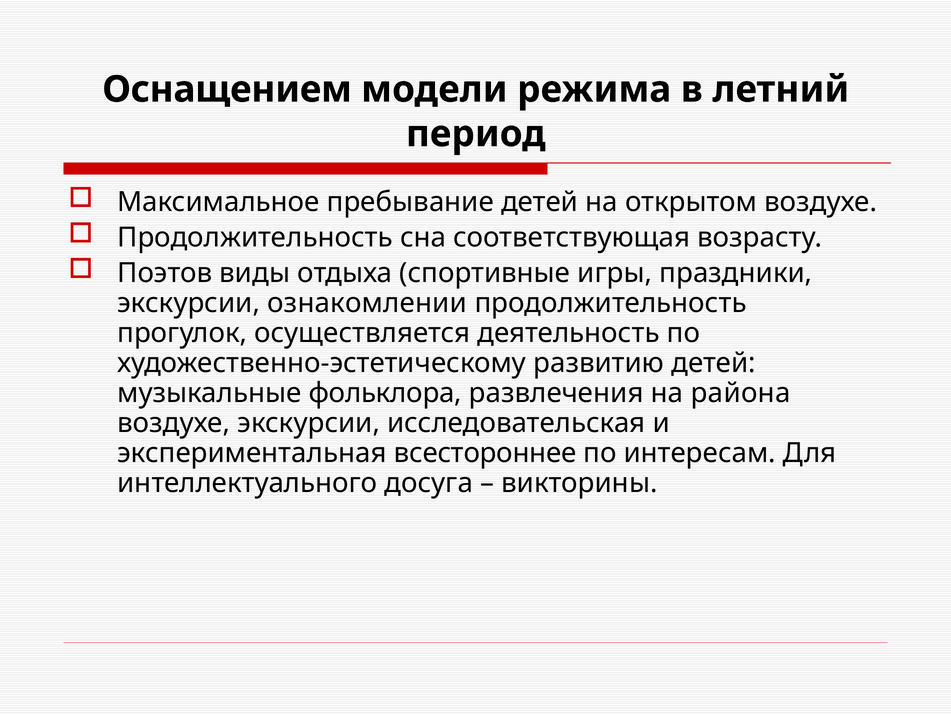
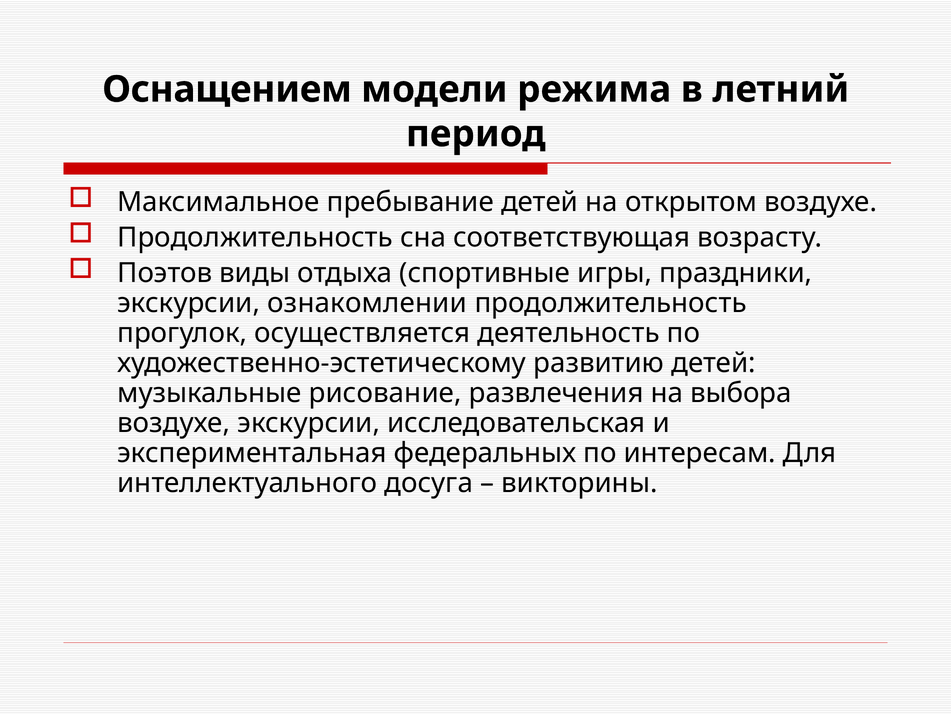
фольклора: фольклора -> рисование
района: района -> выбора
всестороннее: всестороннее -> федеральных
